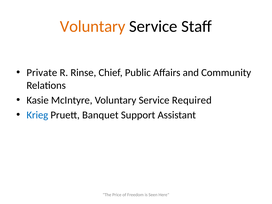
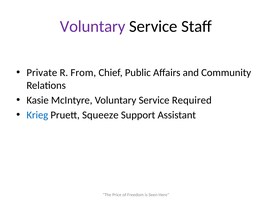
Voluntary at (93, 26) colour: orange -> purple
Rinse: Rinse -> From
Banquet: Banquet -> Squeeze
